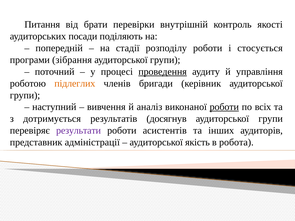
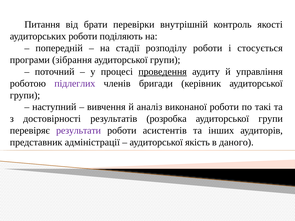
аудиторських посади: посади -> роботи
підлеглих colour: orange -> purple
роботи at (224, 107) underline: present -> none
всіх: всіх -> такі
дотримується: дотримується -> достовірності
досягнув: досягнув -> розробка
робота: робота -> даного
